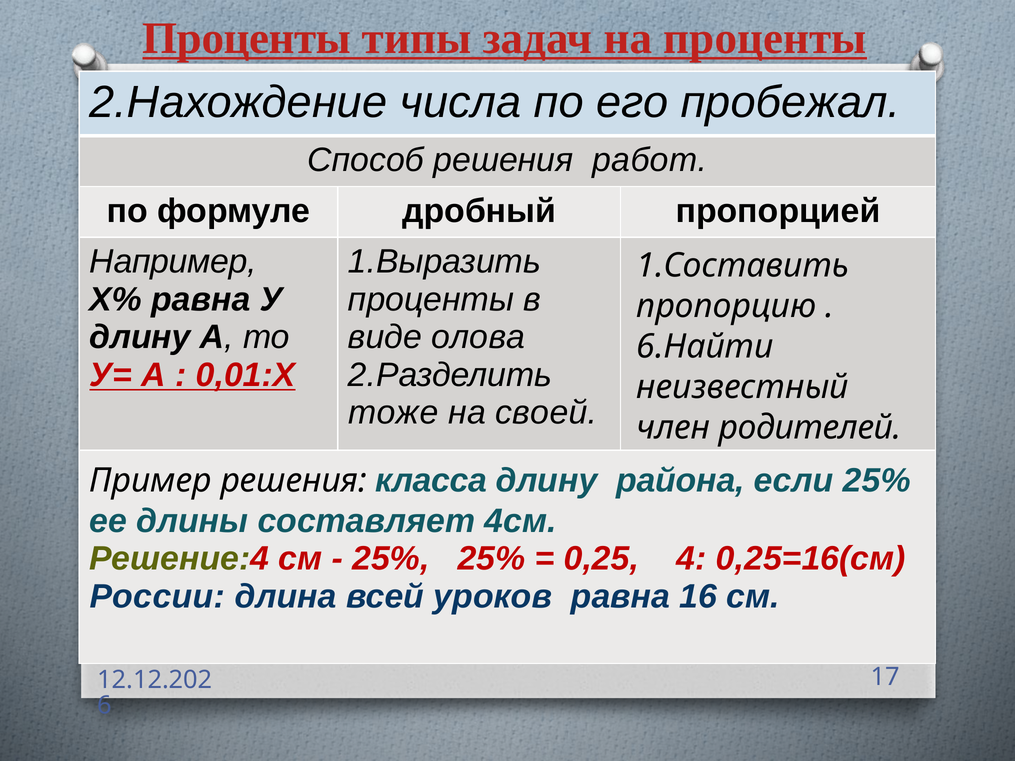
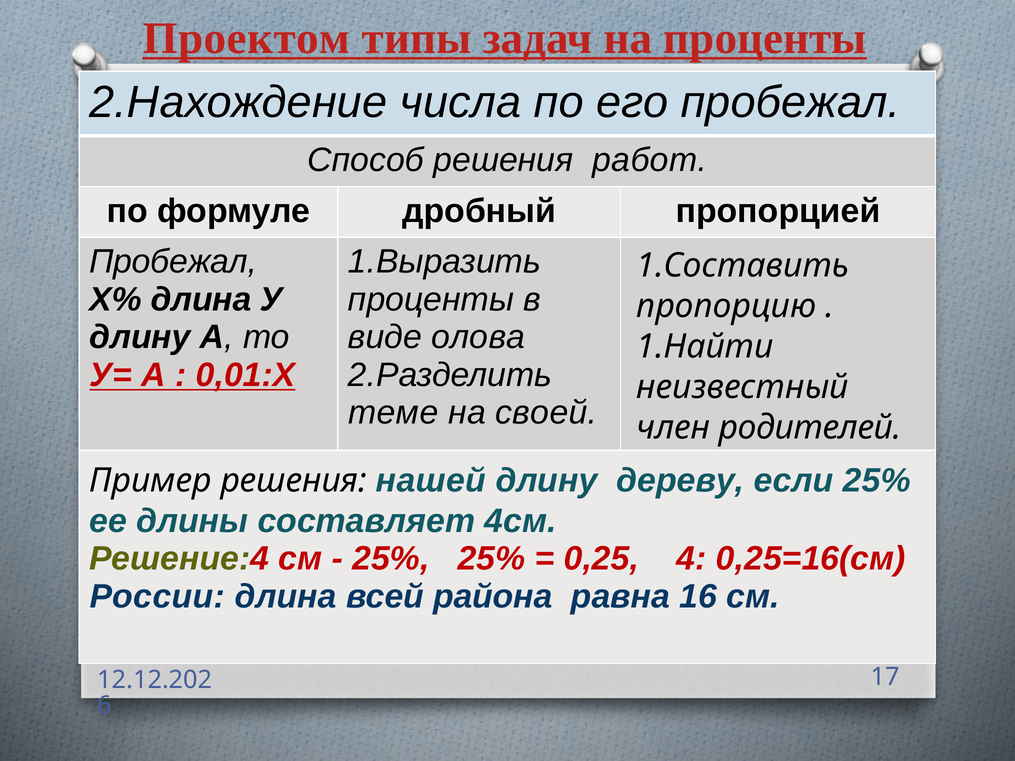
Проценты at (247, 38): Проценты -> Проектом
Например at (173, 262): Например -> Пробежал
Х% равна: равна -> длина
6.Найти: 6.Найти -> 1.Найти
тоже: тоже -> теме
класса: класса -> нашей
района: района -> дереву
уроков: уроков -> района
